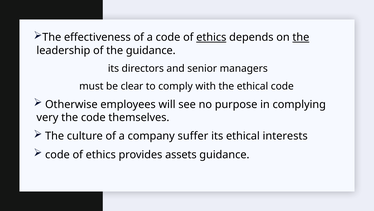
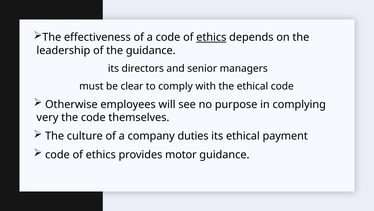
the at (301, 37) underline: present -> none
suffer: suffer -> duties
interests: interests -> payment
assets: assets -> motor
